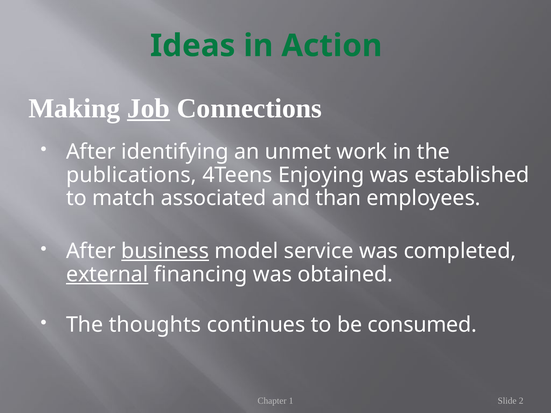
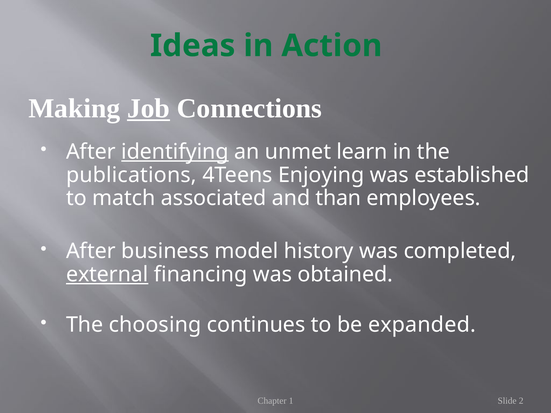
identifying underline: none -> present
work: work -> learn
business underline: present -> none
service: service -> history
thoughts: thoughts -> choosing
consumed: consumed -> expanded
